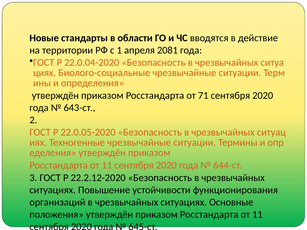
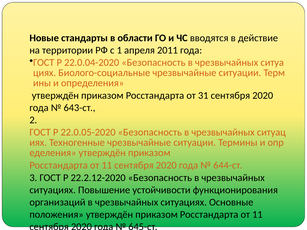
2081: 2081 -> 2011
71: 71 -> 31
